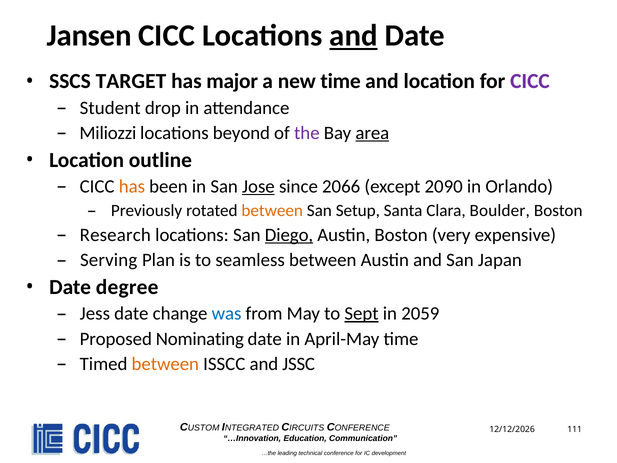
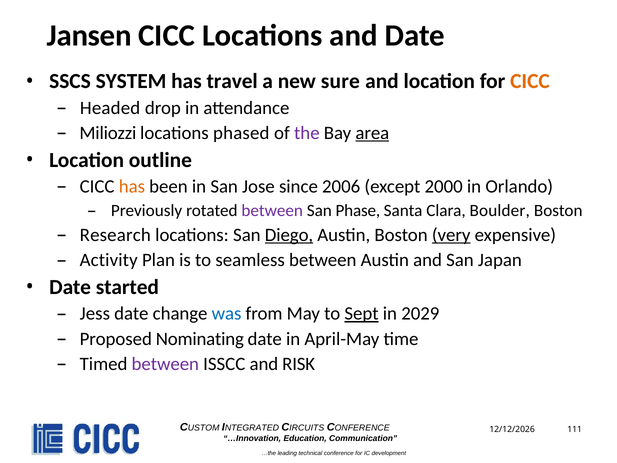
and at (354, 36) underline: present -> none
TARGET: TARGET -> SYSTEM
major: major -> travel
new time: time -> sure
CICC at (530, 81) colour: purple -> orange
Student: Student -> Headed
beyond: beyond -> phased
Jose underline: present -> none
2066: 2066 -> 2006
2090: 2090 -> 2000
between at (272, 210) colour: orange -> purple
Setup: Setup -> Phase
very underline: none -> present
Serving: Serving -> Activity
degree: degree -> started
2059: 2059 -> 2029
between at (165, 364) colour: orange -> purple
JSSC: JSSC -> RISK
